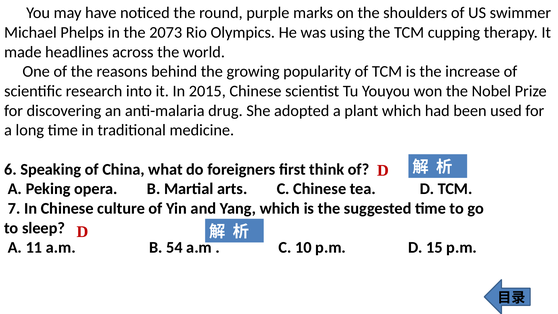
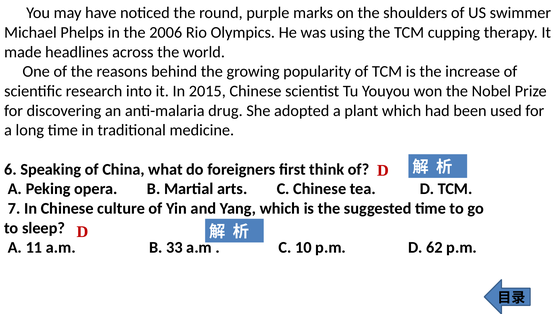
2073: 2073 -> 2006
54: 54 -> 33
15: 15 -> 62
